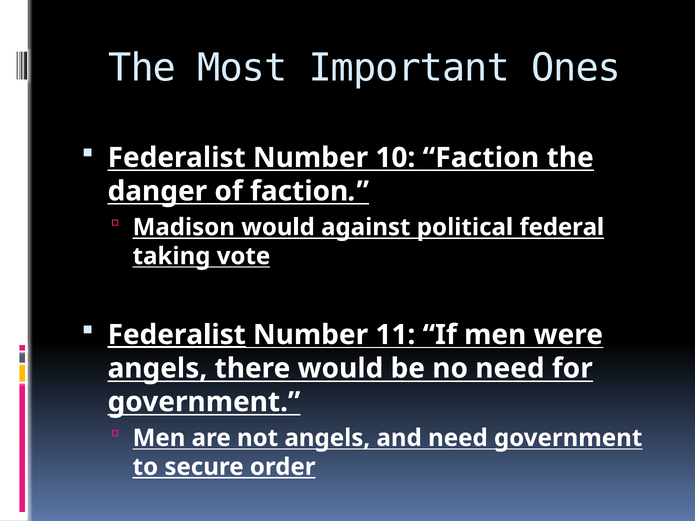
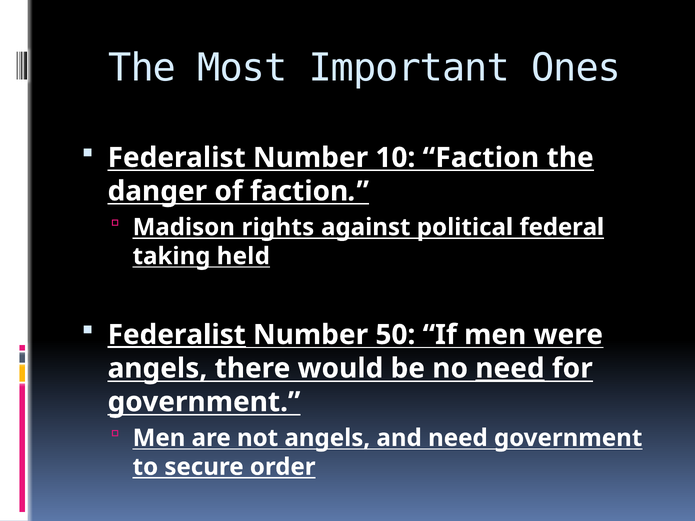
Madison would: would -> rights
vote: vote -> held
11: 11 -> 50
need at (510, 369) underline: none -> present
